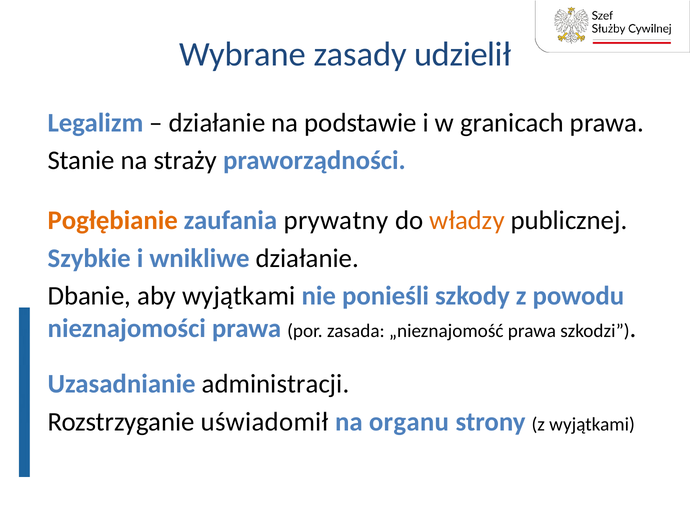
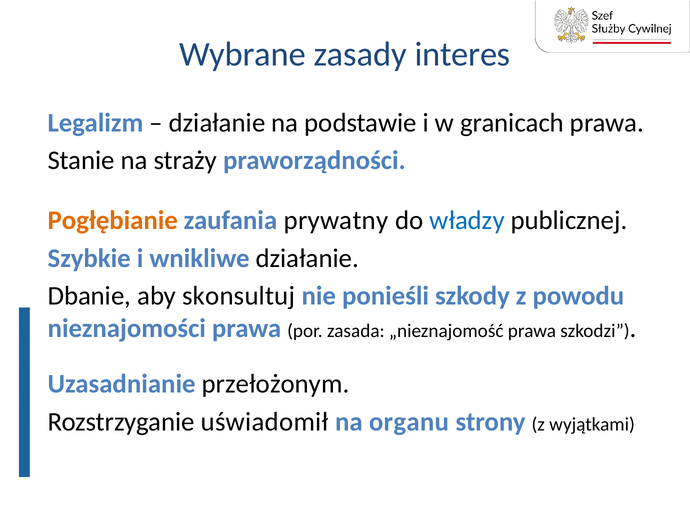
udzielił: udzielił -> interes
władzy colour: orange -> blue
aby wyjątkami: wyjątkami -> skonsultuj
administracji: administracji -> przełożonym
